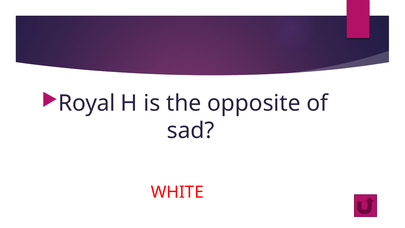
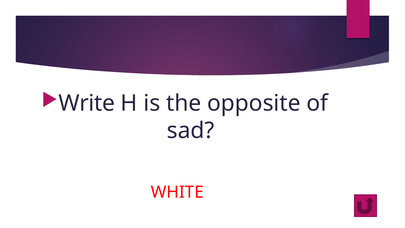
Royal: Royal -> Write
